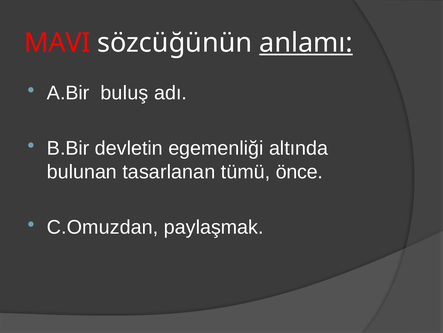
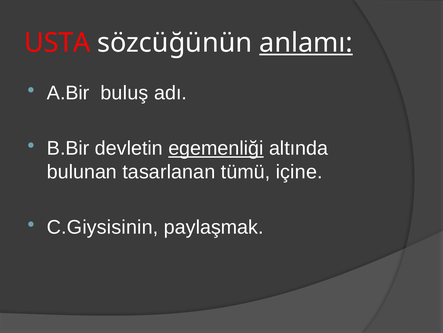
MAVI: MAVI -> USTA
egemenliği underline: none -> present
önce: önce -> içine
C.Omuzdan: C.Omuzdan -> C.Giysisinin
